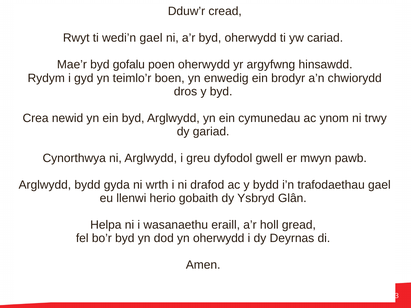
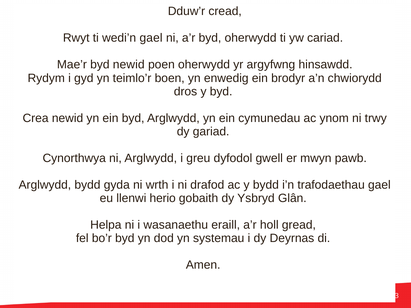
byd gofalu: gofalu -> newid
yn oherwydd: oherwydd -> systemau
